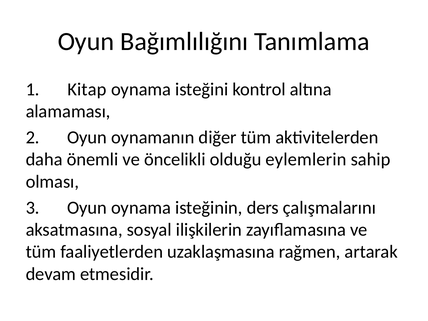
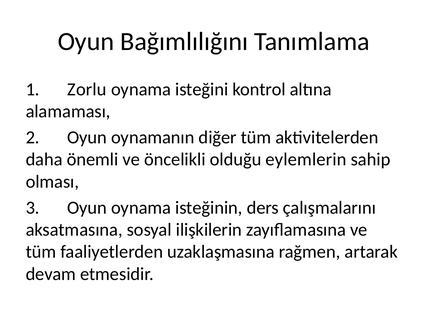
Kitap: Kitap -> Zorlu
